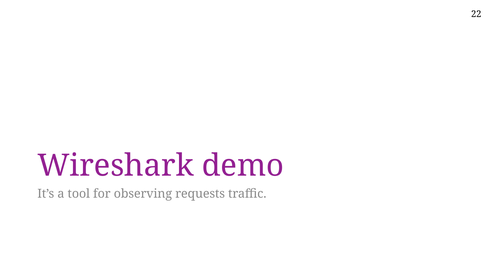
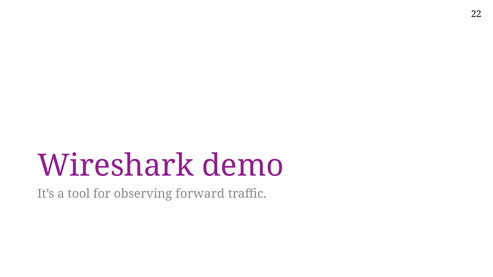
requests: requests -> forward
